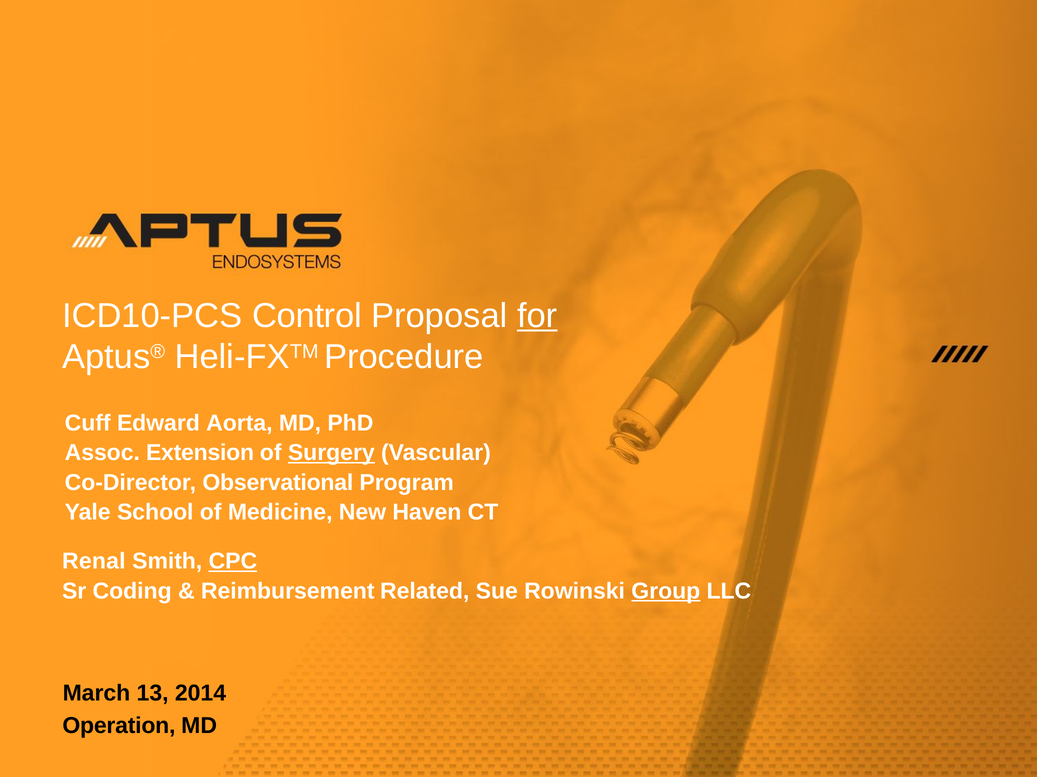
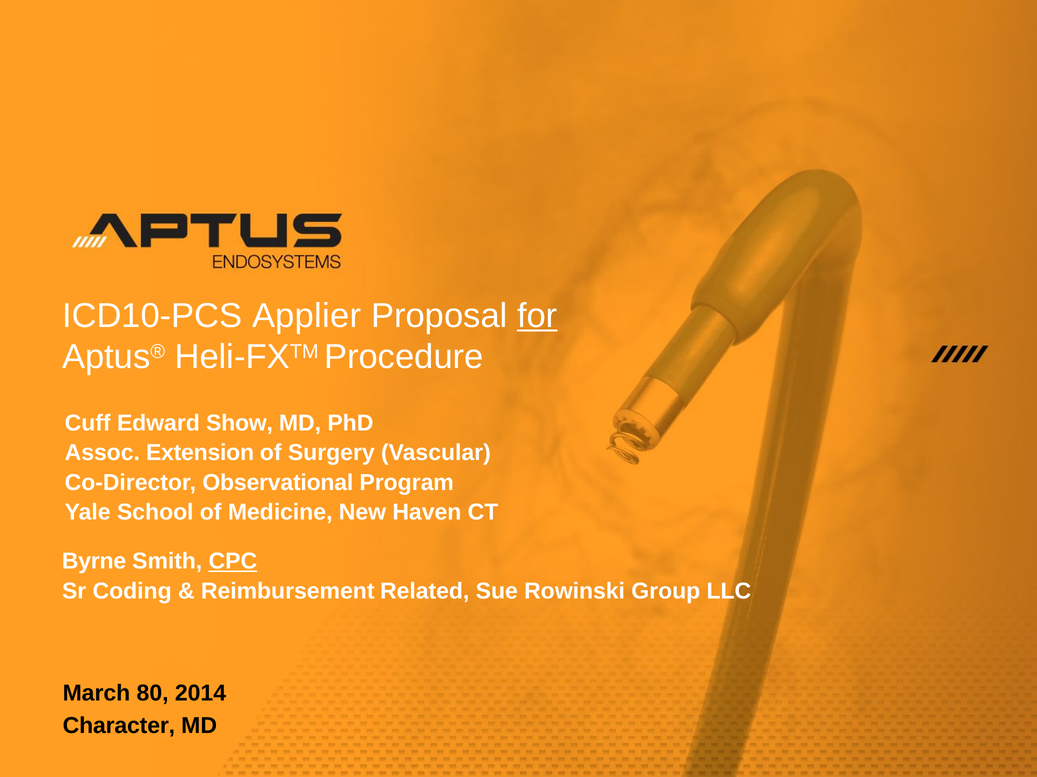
Control: Control -> Applier
Aorta: Aorta -> Show
Surgery underline: present -> none
Renal: Renal -> Byrne
Group underline: present -> none
13: 13 -> 80
Operation: Operation -> Character
